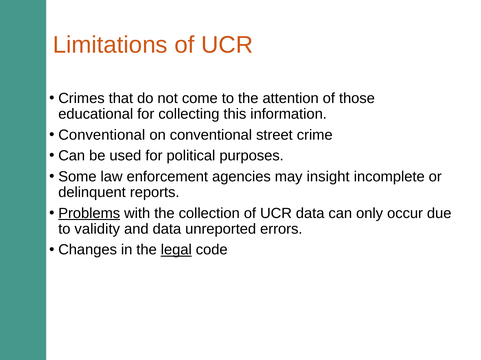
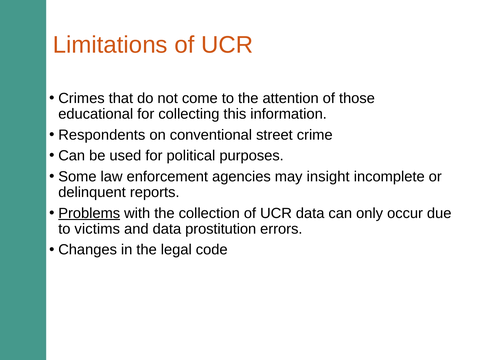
Conventional at (102, 135): Conventional -> Respondents
validity: validity -> victims
unreported: unreported -> prostitution
legal underline: present -> none
